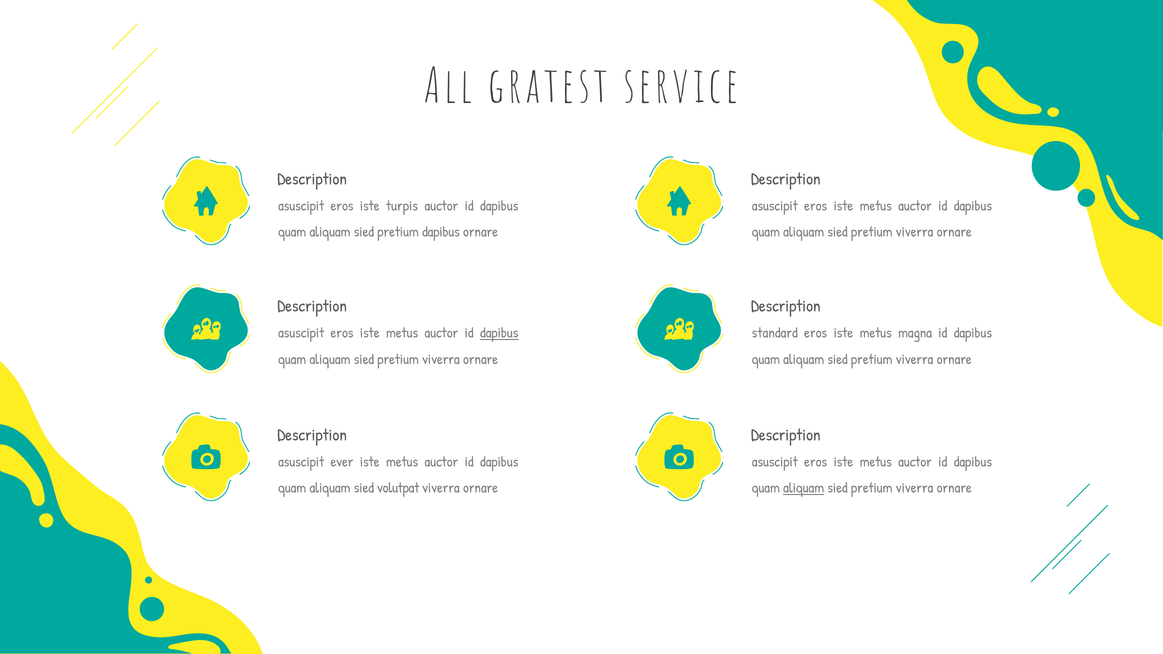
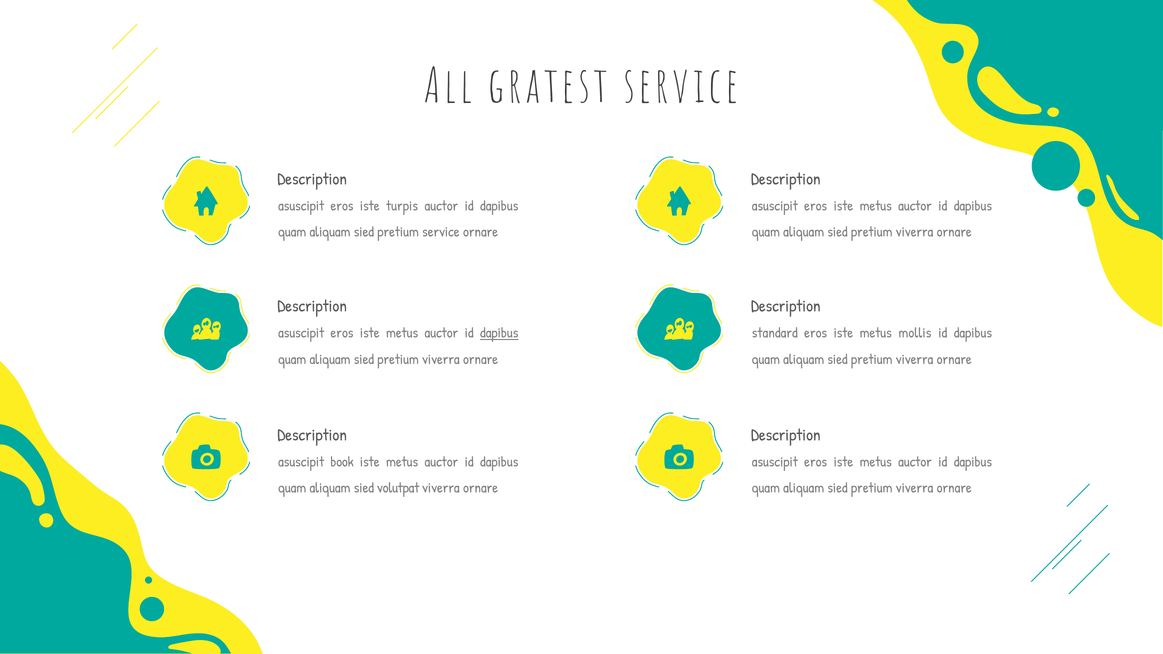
pretium dapibus: dapibus -> service
magna: magna -> mollis
ever: ever -> book
aliquam at (804, 488) underline: present -> none
